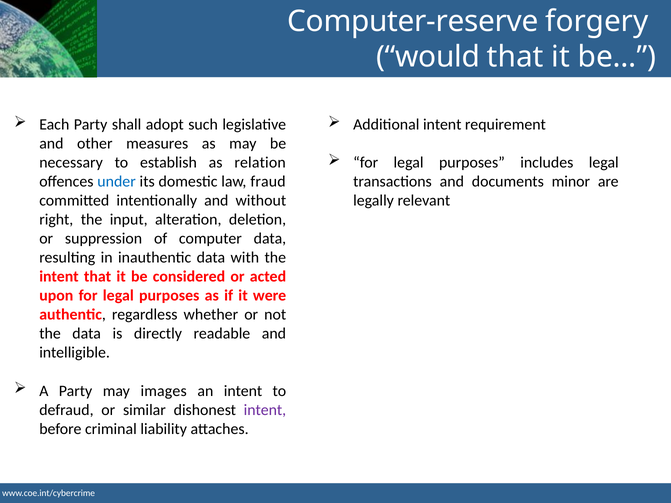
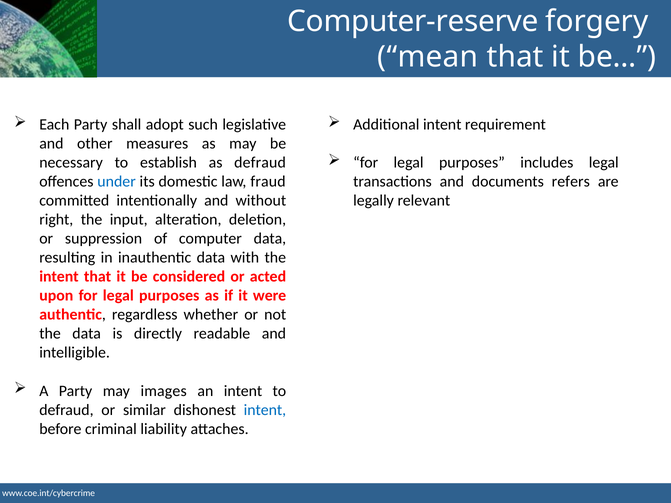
would: would -> mean
as relation: relation -> defraud
minor: minor -> refers
intent at (265, 410) colour: purple -> blue
